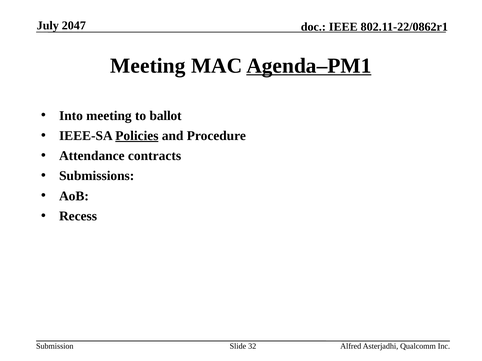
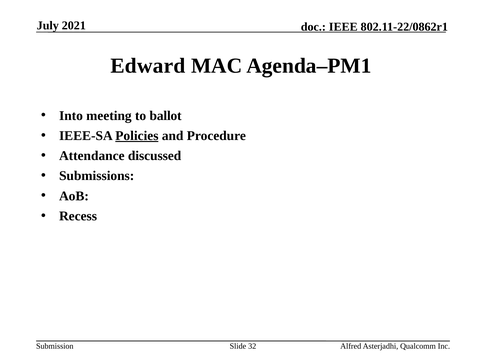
2047: 2047 -> 2021
Meeting at (148, 66): Meeting -> Edward
Agenda–PM1 underline: present -> none
contracts: contracts -> discussed
